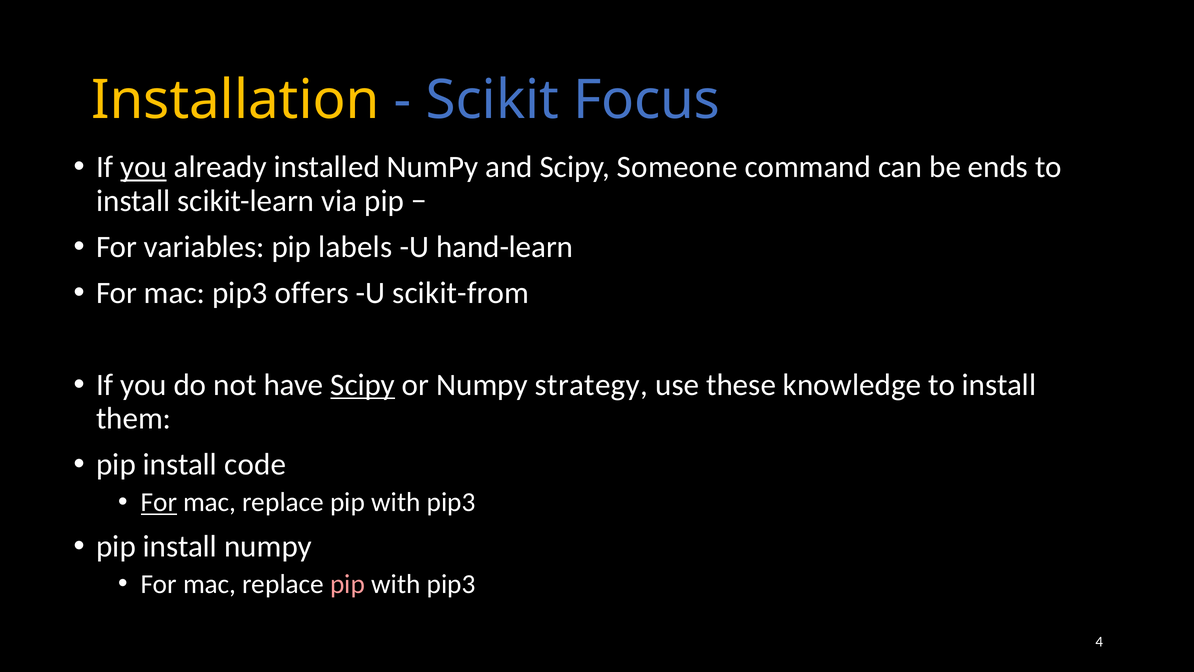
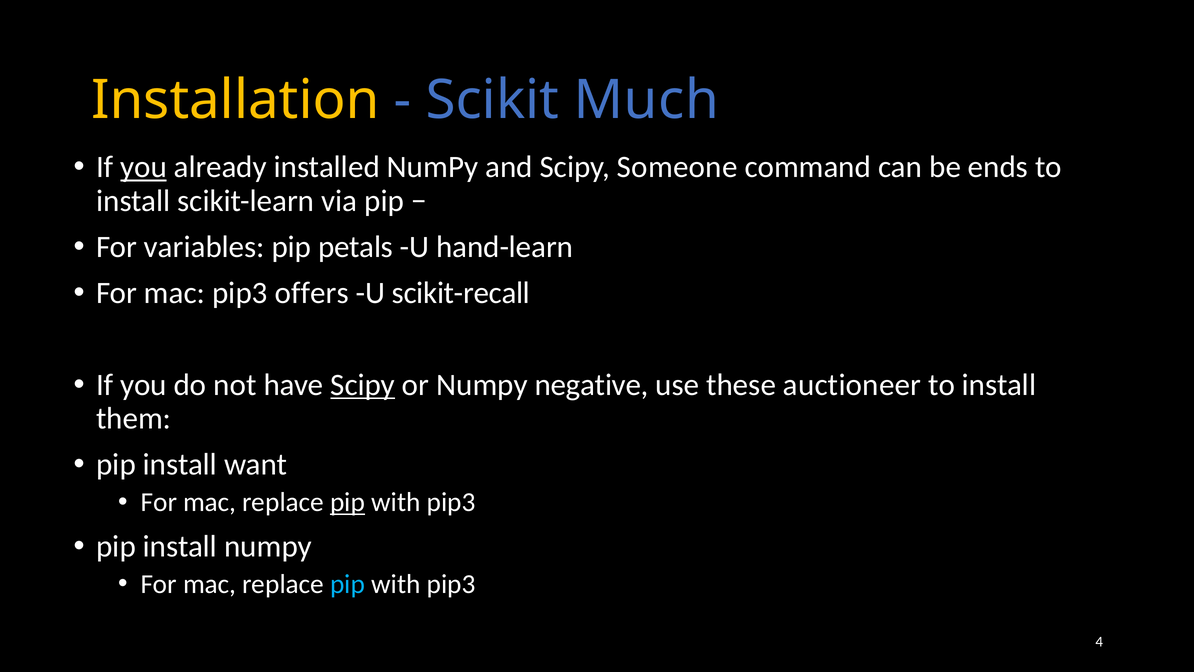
Focus: Focus -> Much
labels: labels -> petals
scikit-from: scikit-from -> scikit-recall
strategy: strategy -> negative
knowledge: knowledge -> auctioneer
code: code -> want
For at (159, 502) underline: present -> none
pip at (348, 502) underline: none -> present
pip at (348, 584) colour: pink -> light blue
